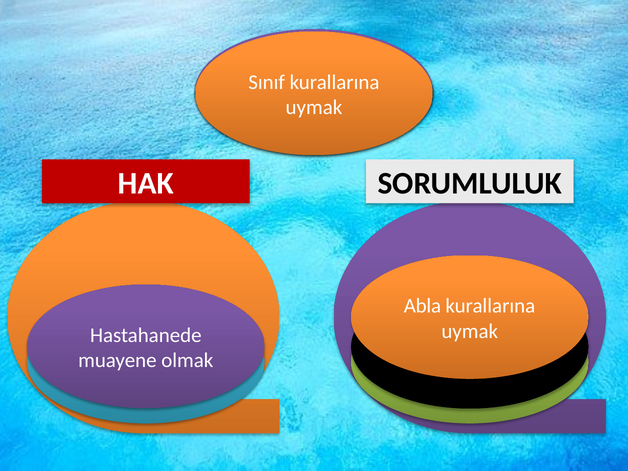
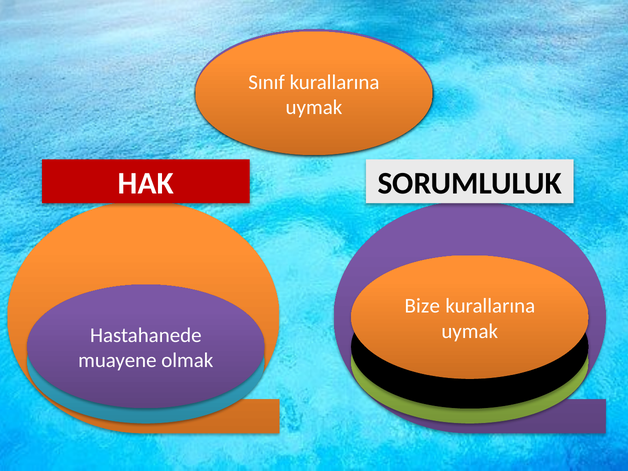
Abla: Abla -> Bize
